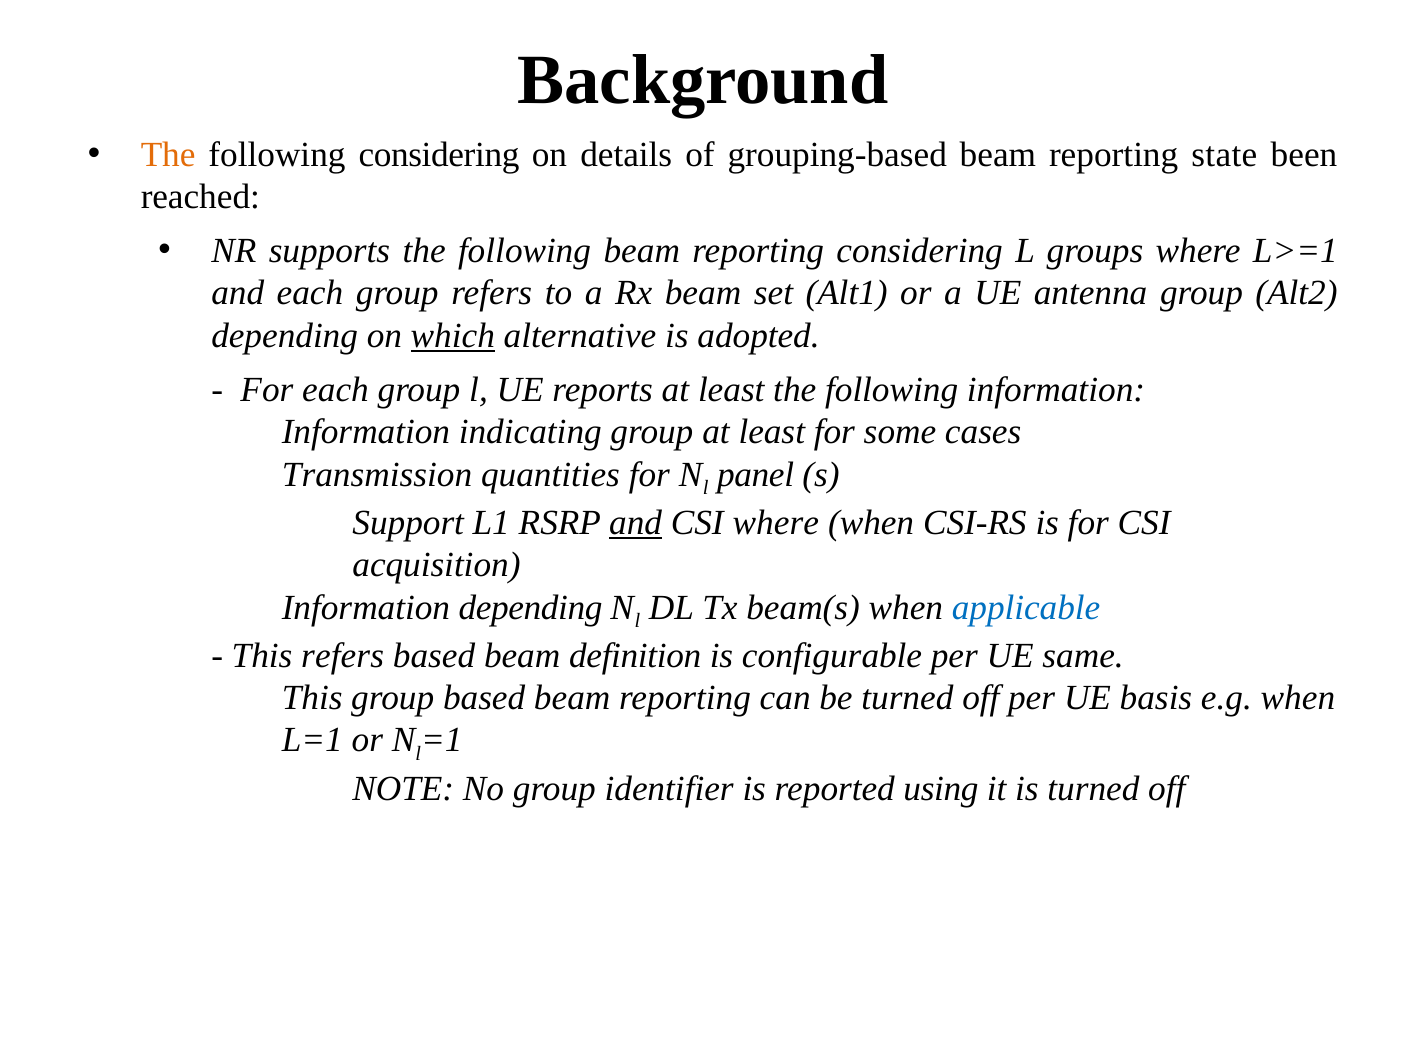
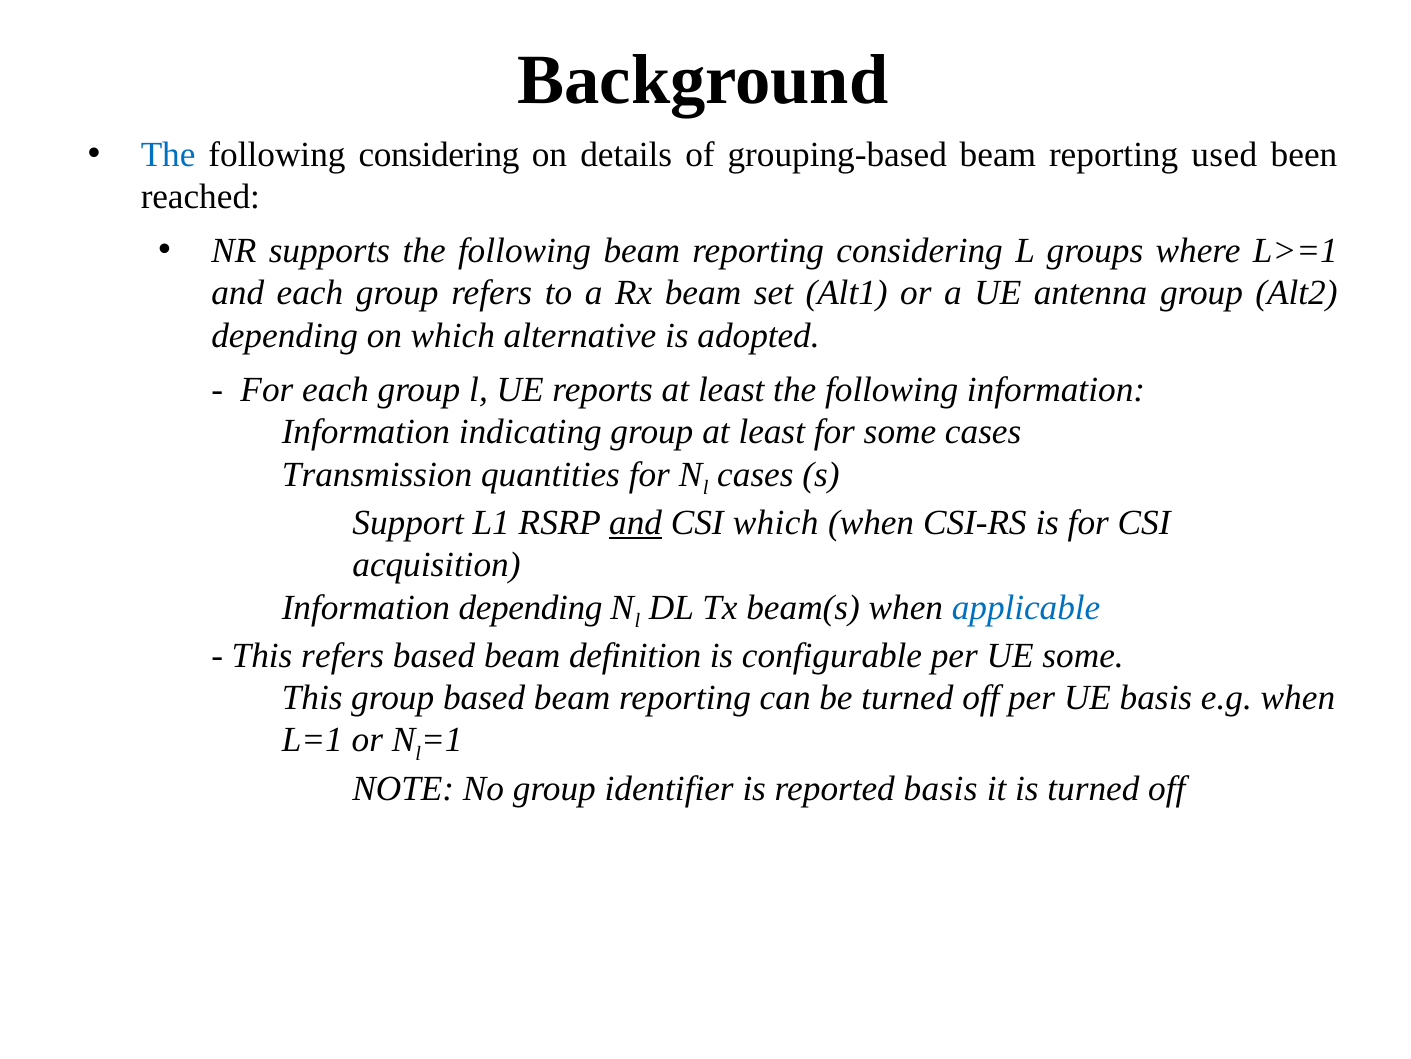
The at (168, 154) colour: orange -> blue
state: state -> used
which at (453, 335) underline: present -> none
l panel: panel -> cases
CSI where: where -> which
UE same: same -> some
reported using: using -> basis
